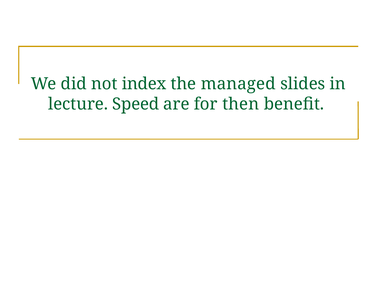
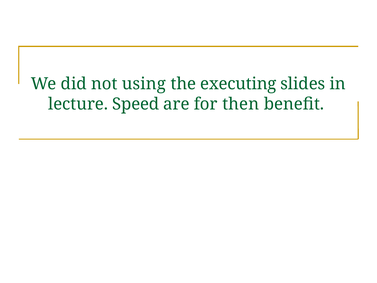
index: index -> using
managed: managed -> executing
